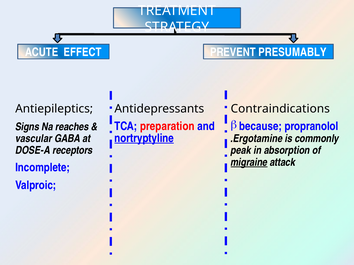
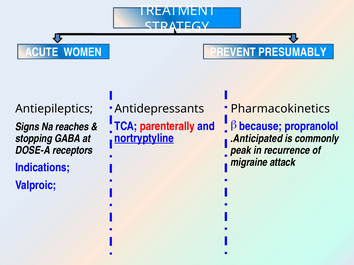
EFFECT: EFFECT -> WOMEN
Contraindications: Contraindications -> Pharmacokinetics
preparation: preparation -> parenterally
vascular: vascular -> stopping
.Ergotamine: .Ergotamine -> .Anticipated
absorption: absorption -> recurrence
migraine underline: present -> none
Incomplete: Incomplete -> Indications
